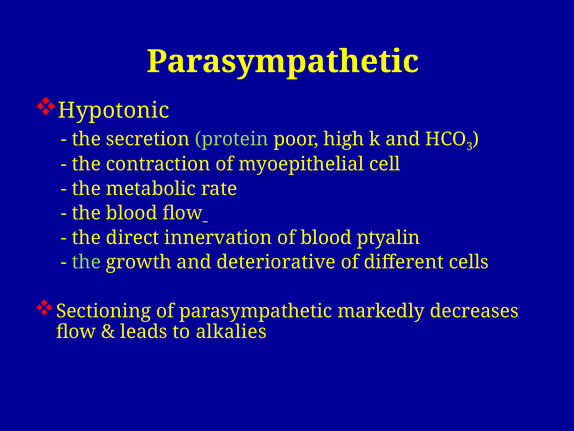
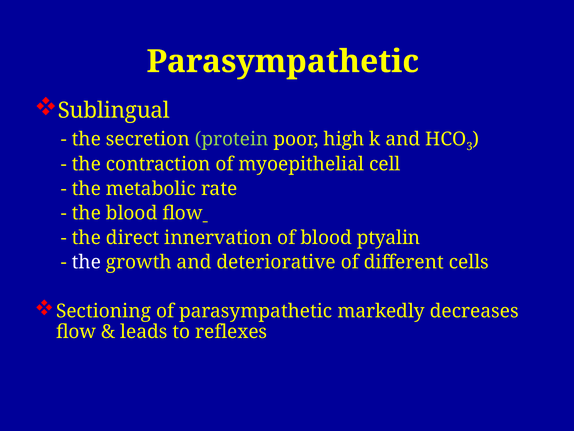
Hypotonic: Hypotonic -> Sublingual
the at (86, 262) colour: light green -> white
alkalies: alkalies -> reflexes
